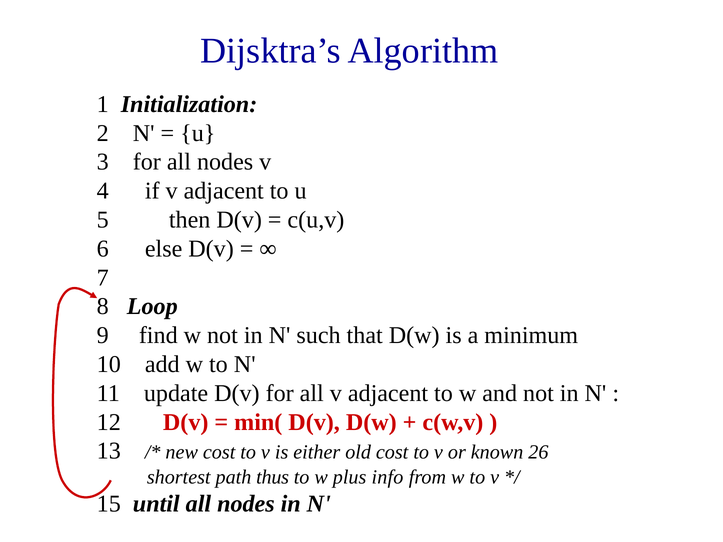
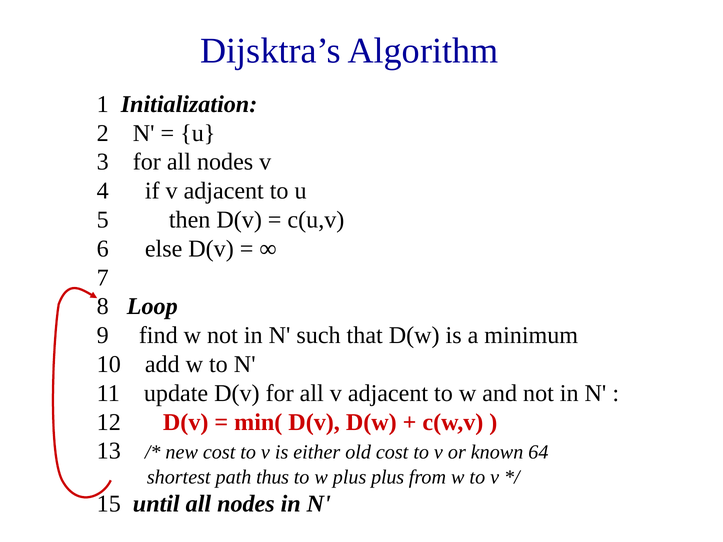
26: 26 -> 64
plus info: info -> plus
